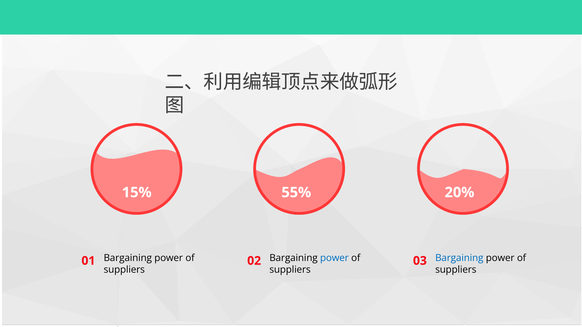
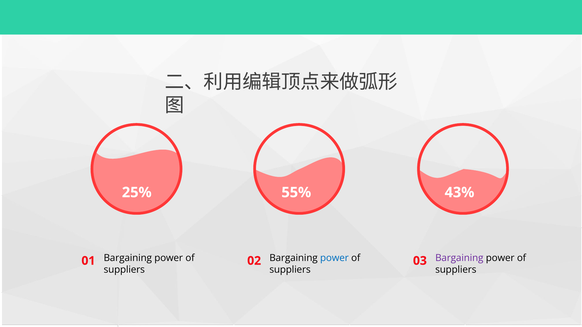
15%: 15% -> 25%
20%: 20% -> 43%
Bargaining at (459, 258) colour: blue -> purple
